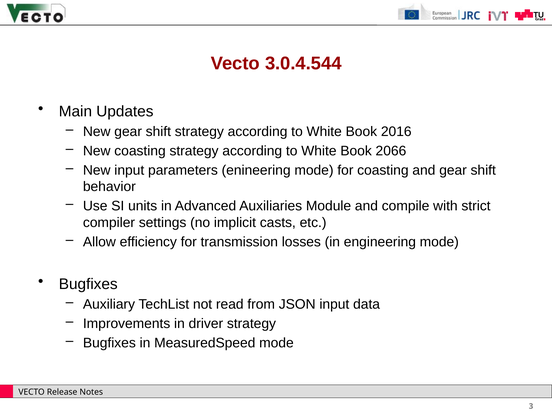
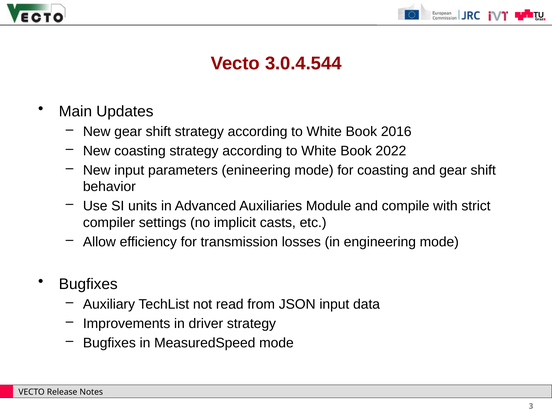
2066: 2066 -> 2022
